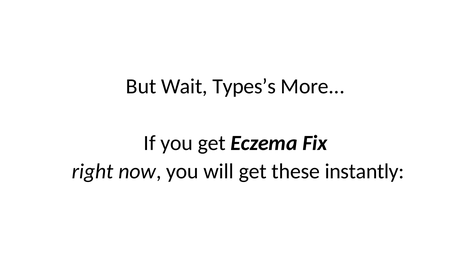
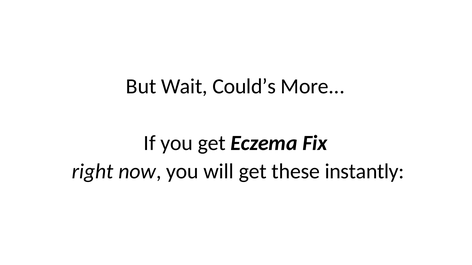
Types’s: Types’s -> Could’s
